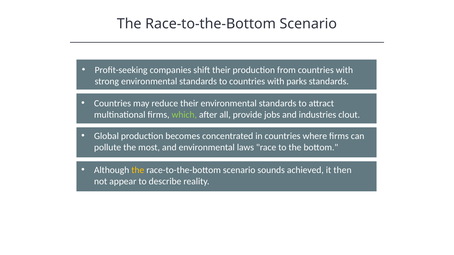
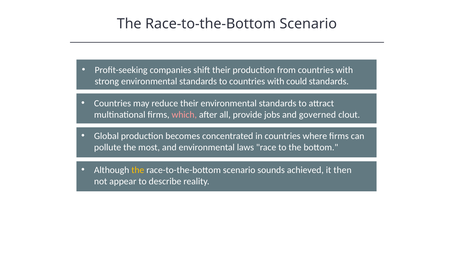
parks: parks -> could
which colour: light green -> pink
industries: industries -> governed
